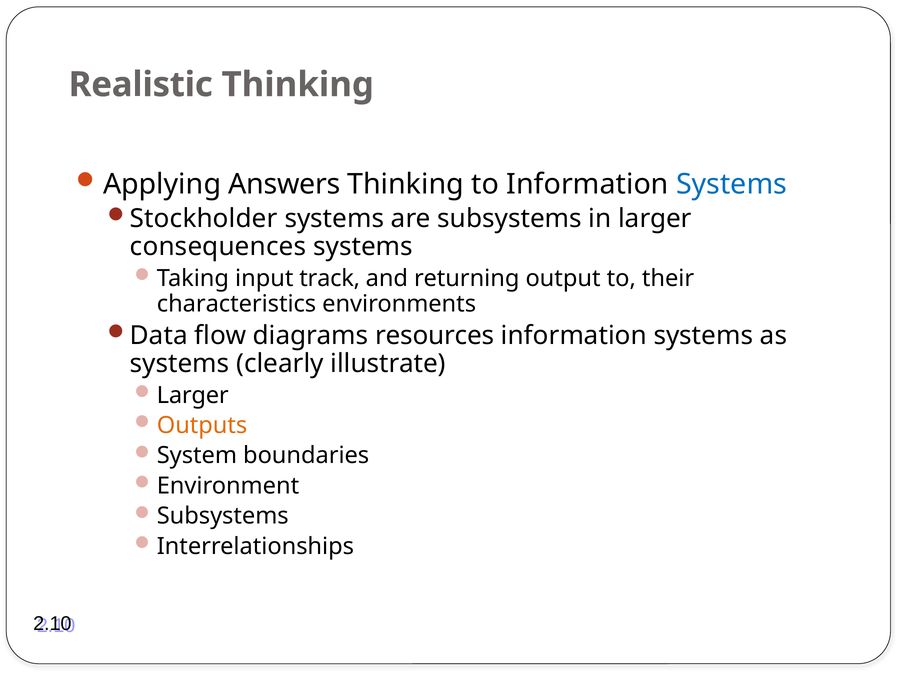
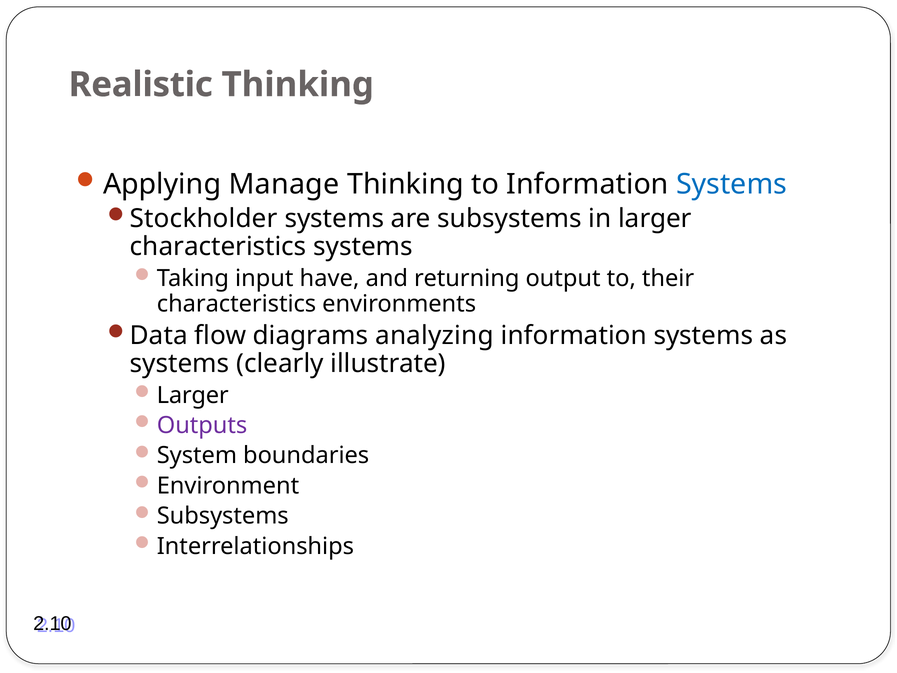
Answers: Answers -> Manage
consequences at (218, 247): consequences -> characteristics
track: track -> have
resources: resources -> analyzing
Outputs colour: orange -> purple
